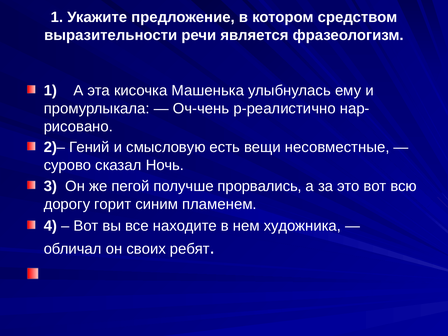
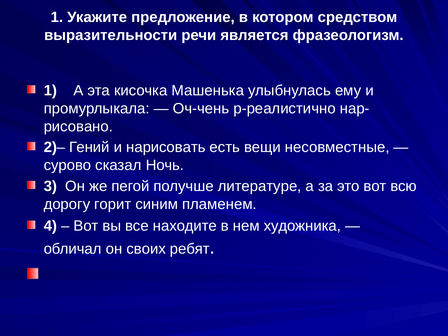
смысловую: смысловую -> нарисовать
прорвались: прорвались -> литературе
